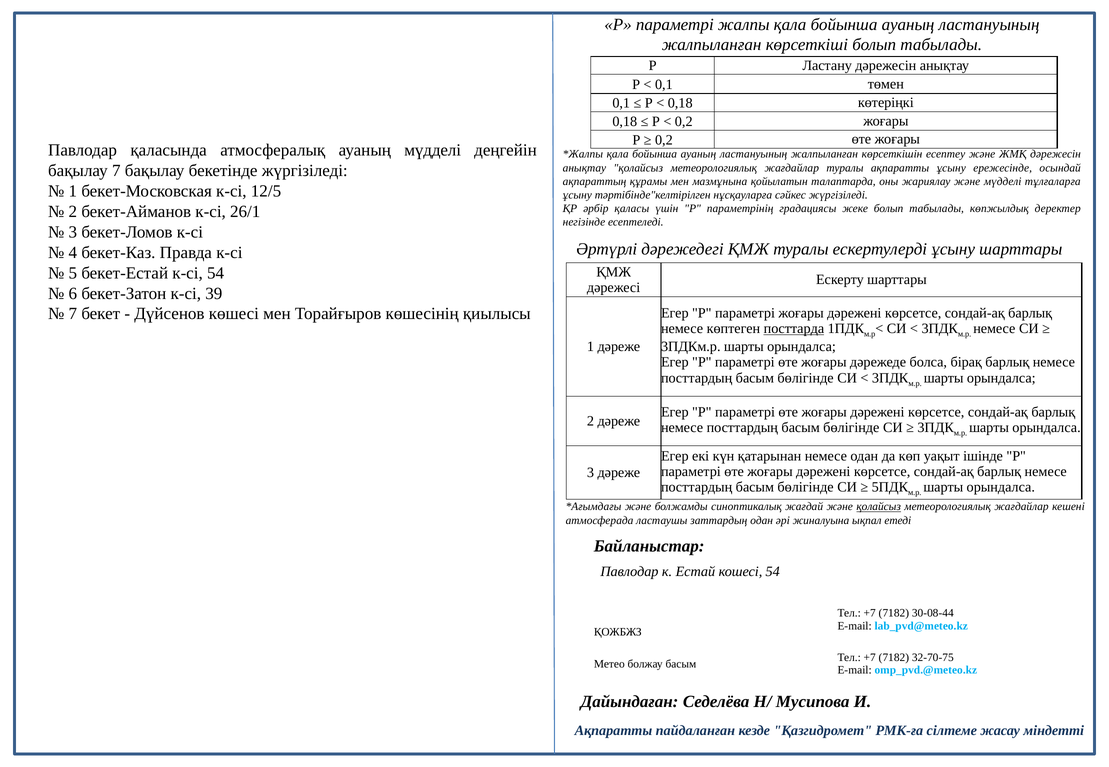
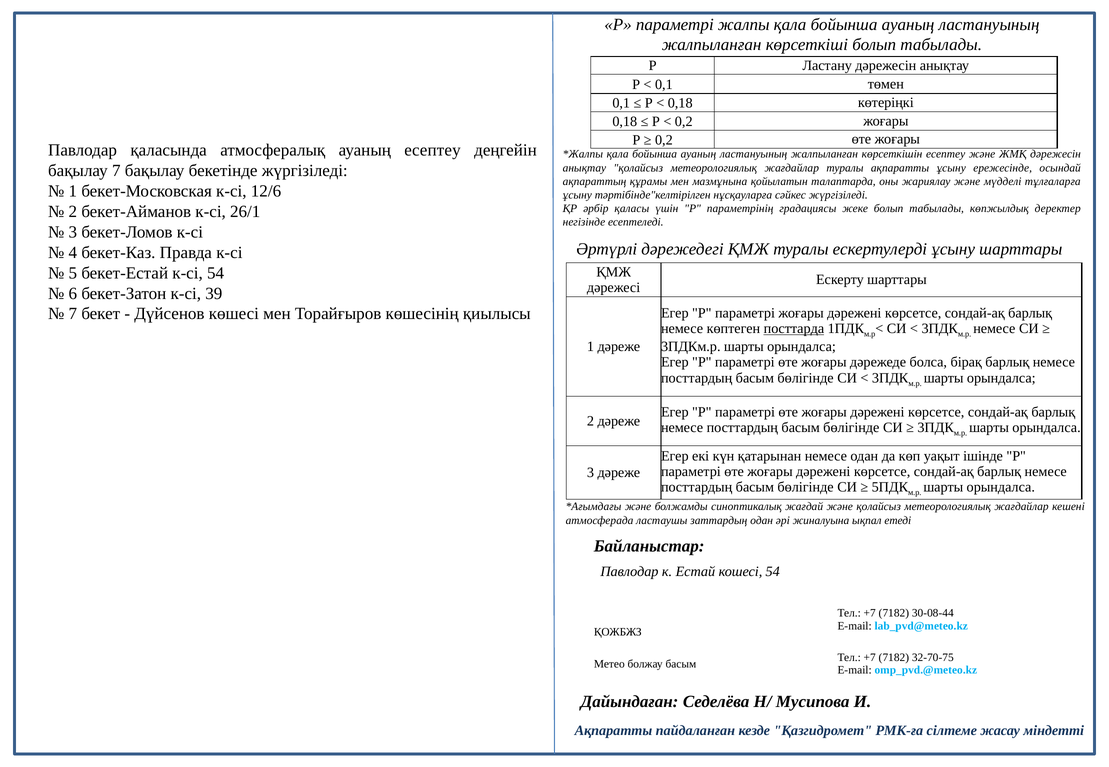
ауаның мүдделі: мүдделі -> есептеу
12/5: 12/5 -> 12/6
қолайсыз at (879, 507) underline: present -> none
